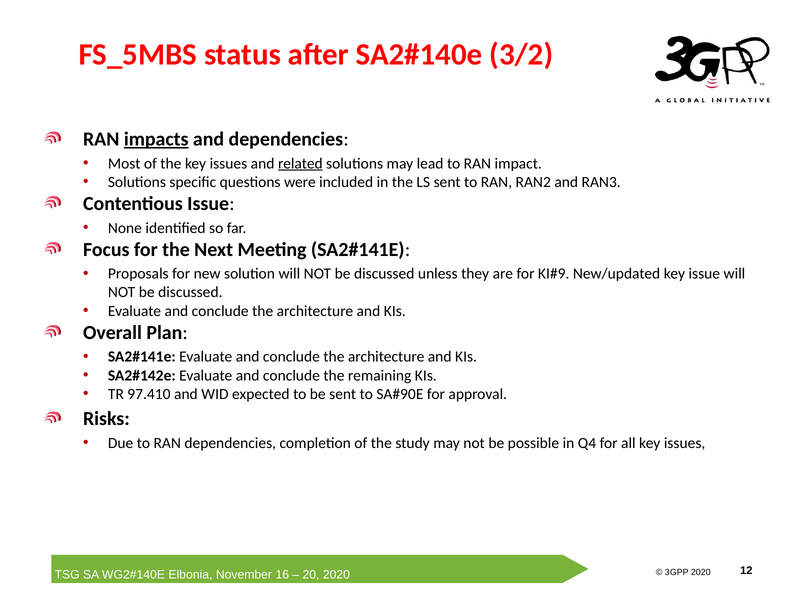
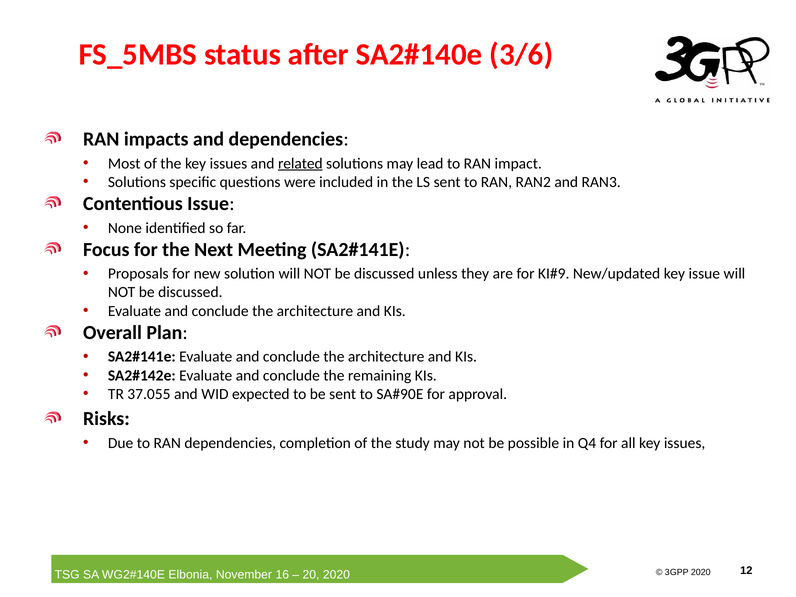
3/2: 3/2 -> 3/6
impacts underline: present -> none
97.410: 97.410 -> 37.055
